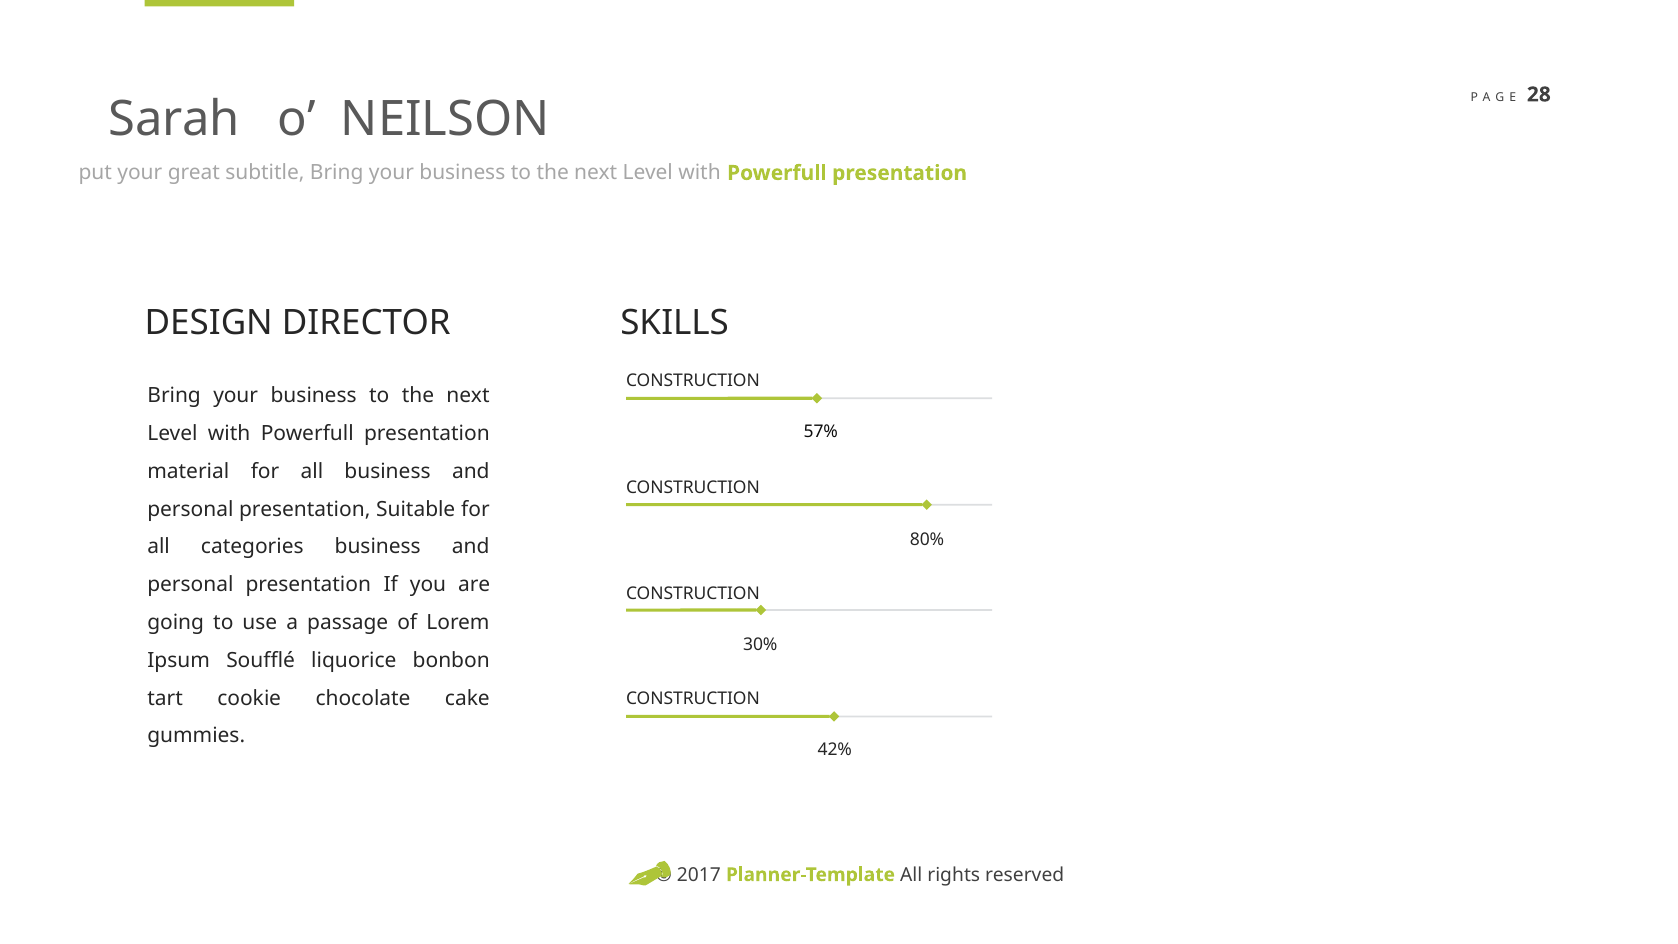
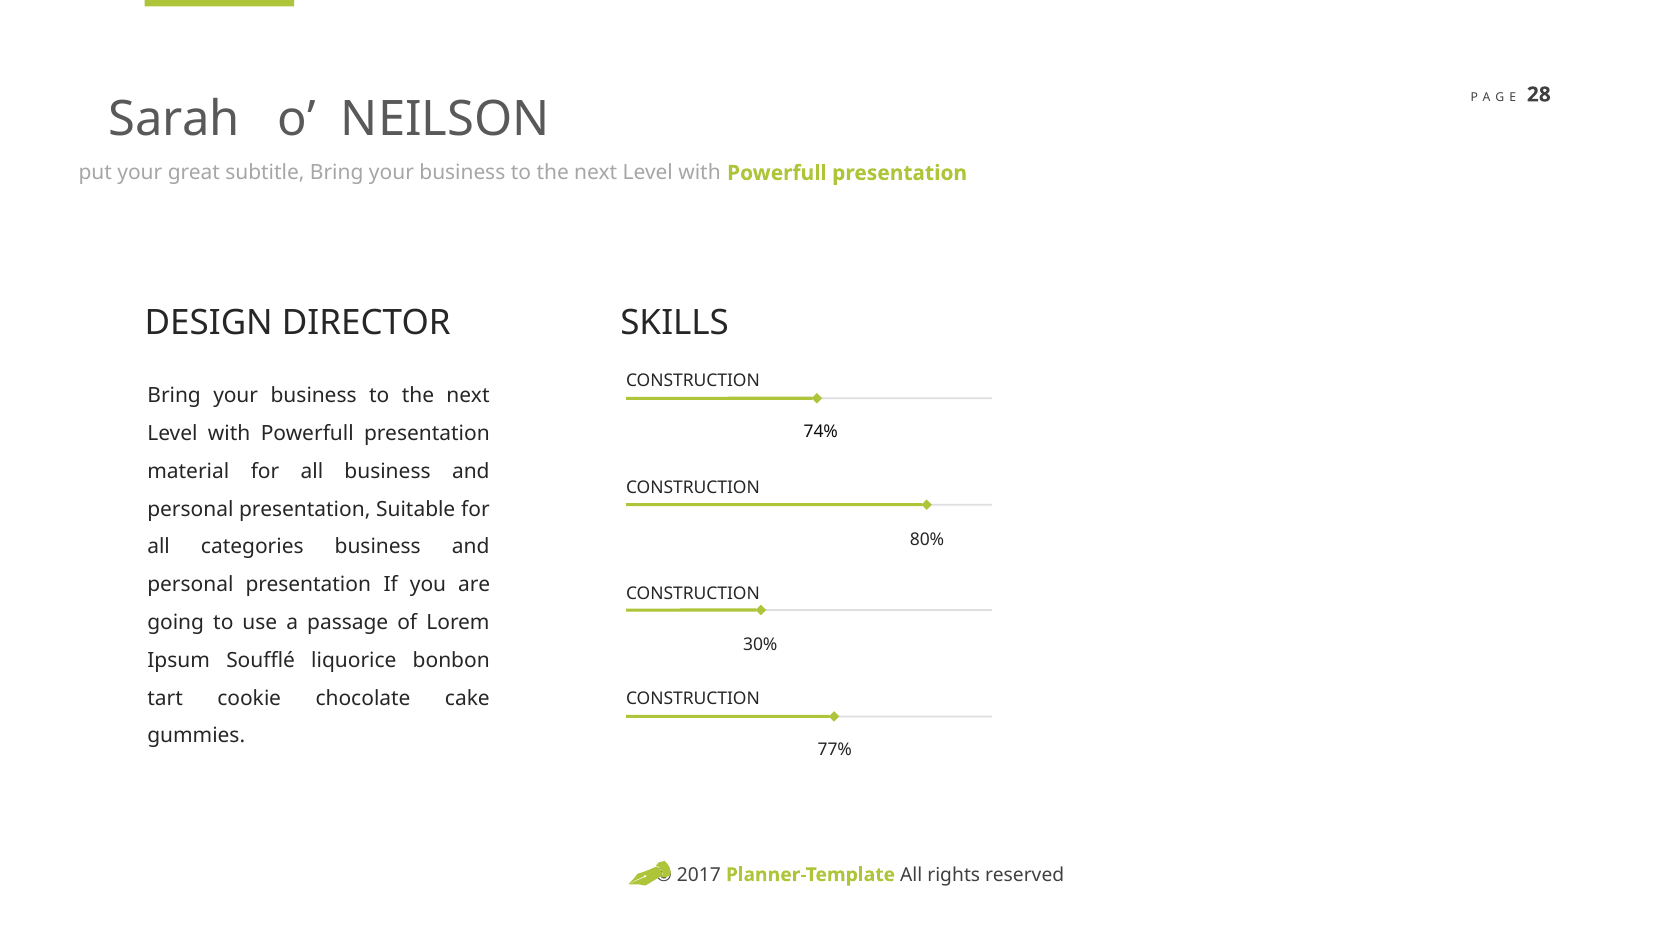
57%: 57% -> 74%
42%: 42% -> 77%
